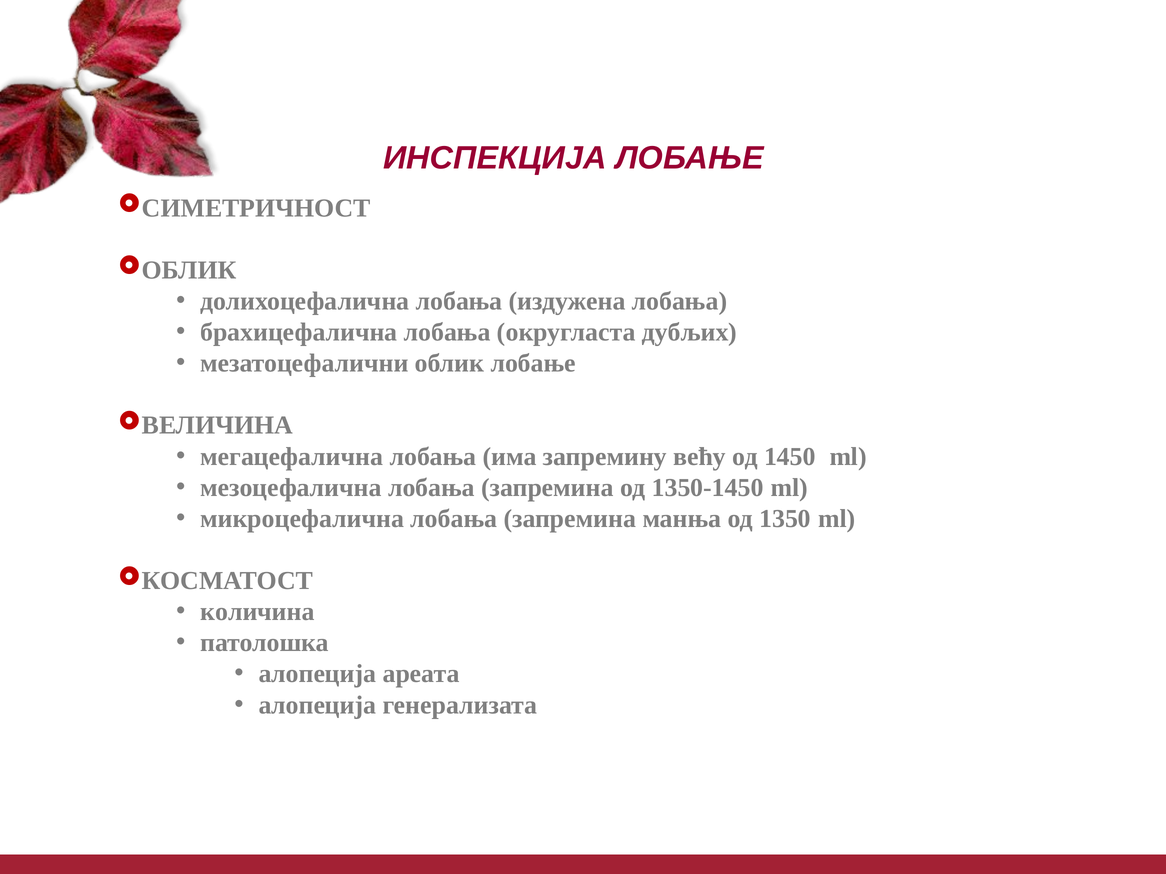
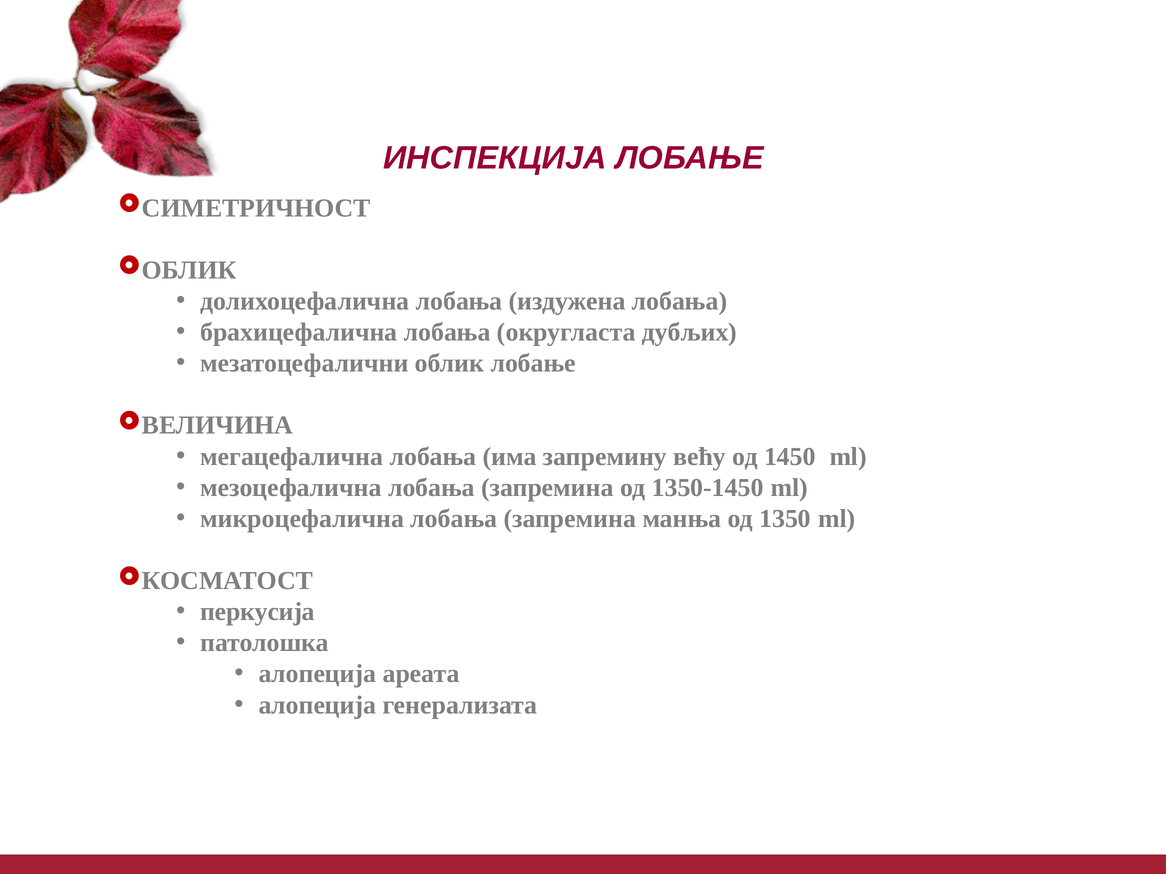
количина: количина -> перкусија
